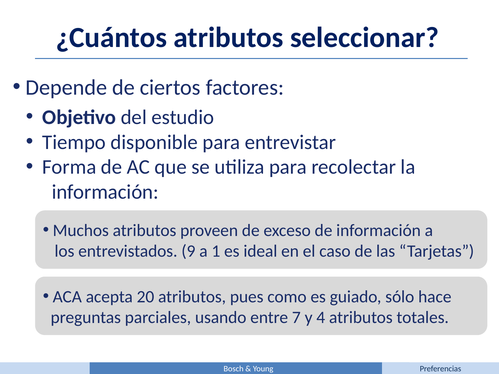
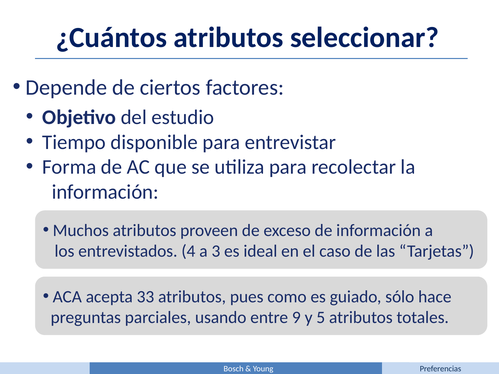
9: 9 -> 4
1: 1 -> 3
20: 20 -> 33
7: 7 -> 9
4: 4 -> 5
